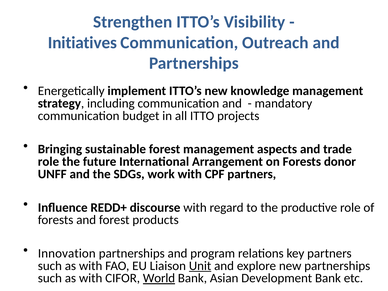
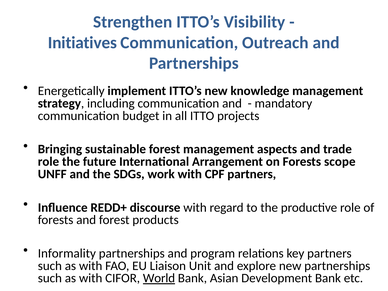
donor: donor -> scope
Innovation: Innovation -> Informality
Unit underline: present -> none
